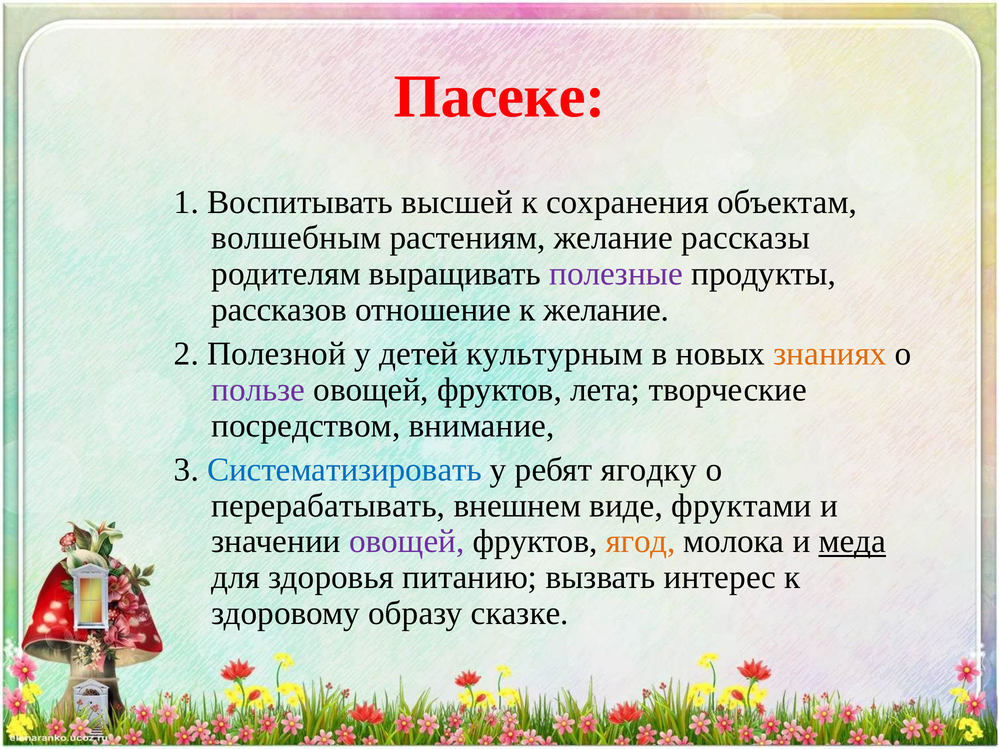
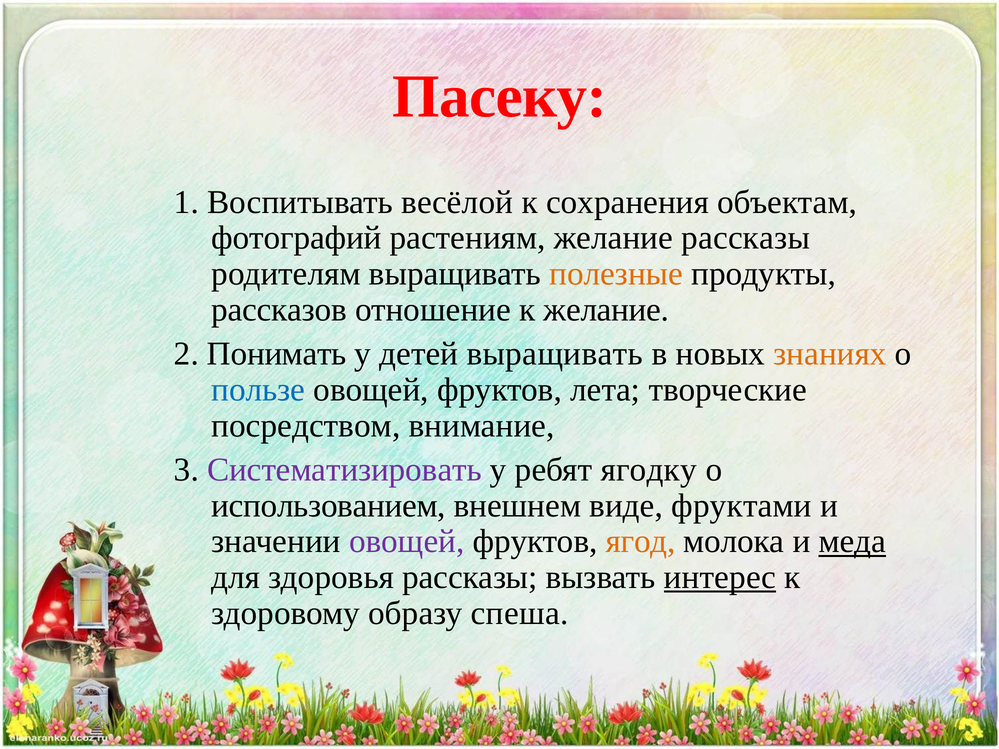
Пасеке: Пасеке -> Пасеку
высшей: высшей -> весёлой
волшебным: волшебным -> фотографий
полезные colour: purple -> orange
Полезной: Полезной -> Понимать
детей культурным: культурным -> выращивать
пользе colour: purple -> blue
Систематизировать colour: blue -> purple
перерабатывать: перерабатывать -> использованием
здоровья питанию: питанию -> рассказы
интерес underline: none -> present
сказке: сказке -> спеша
